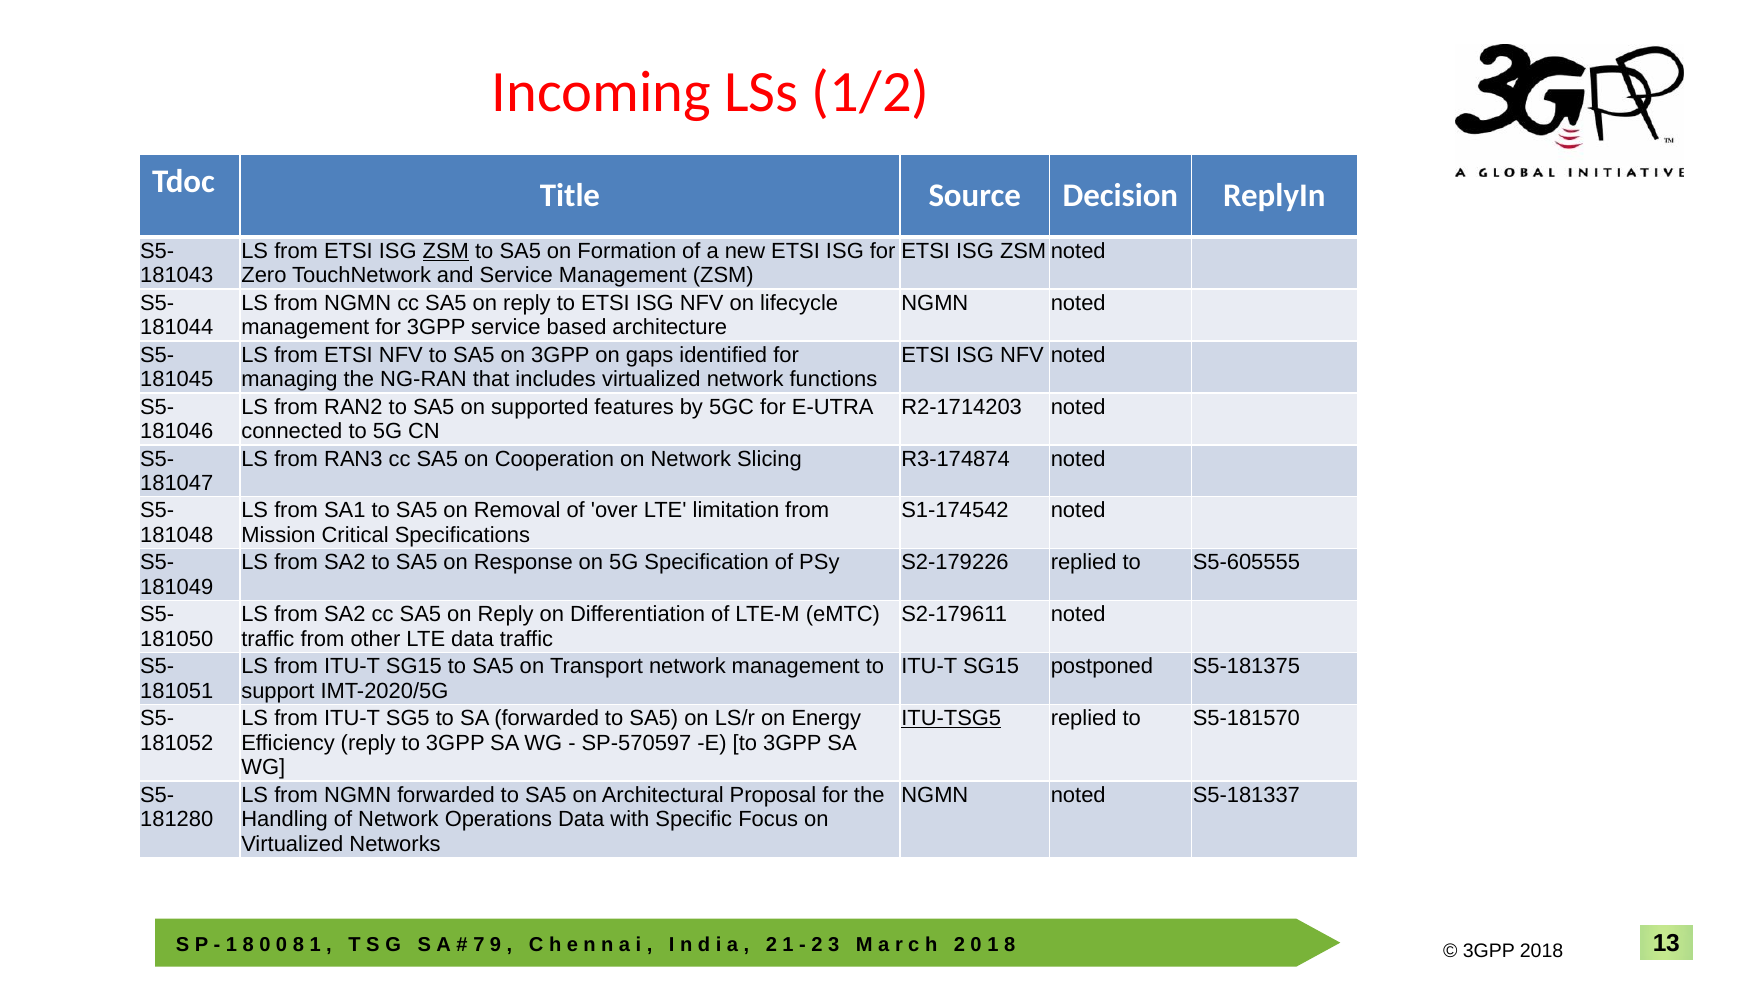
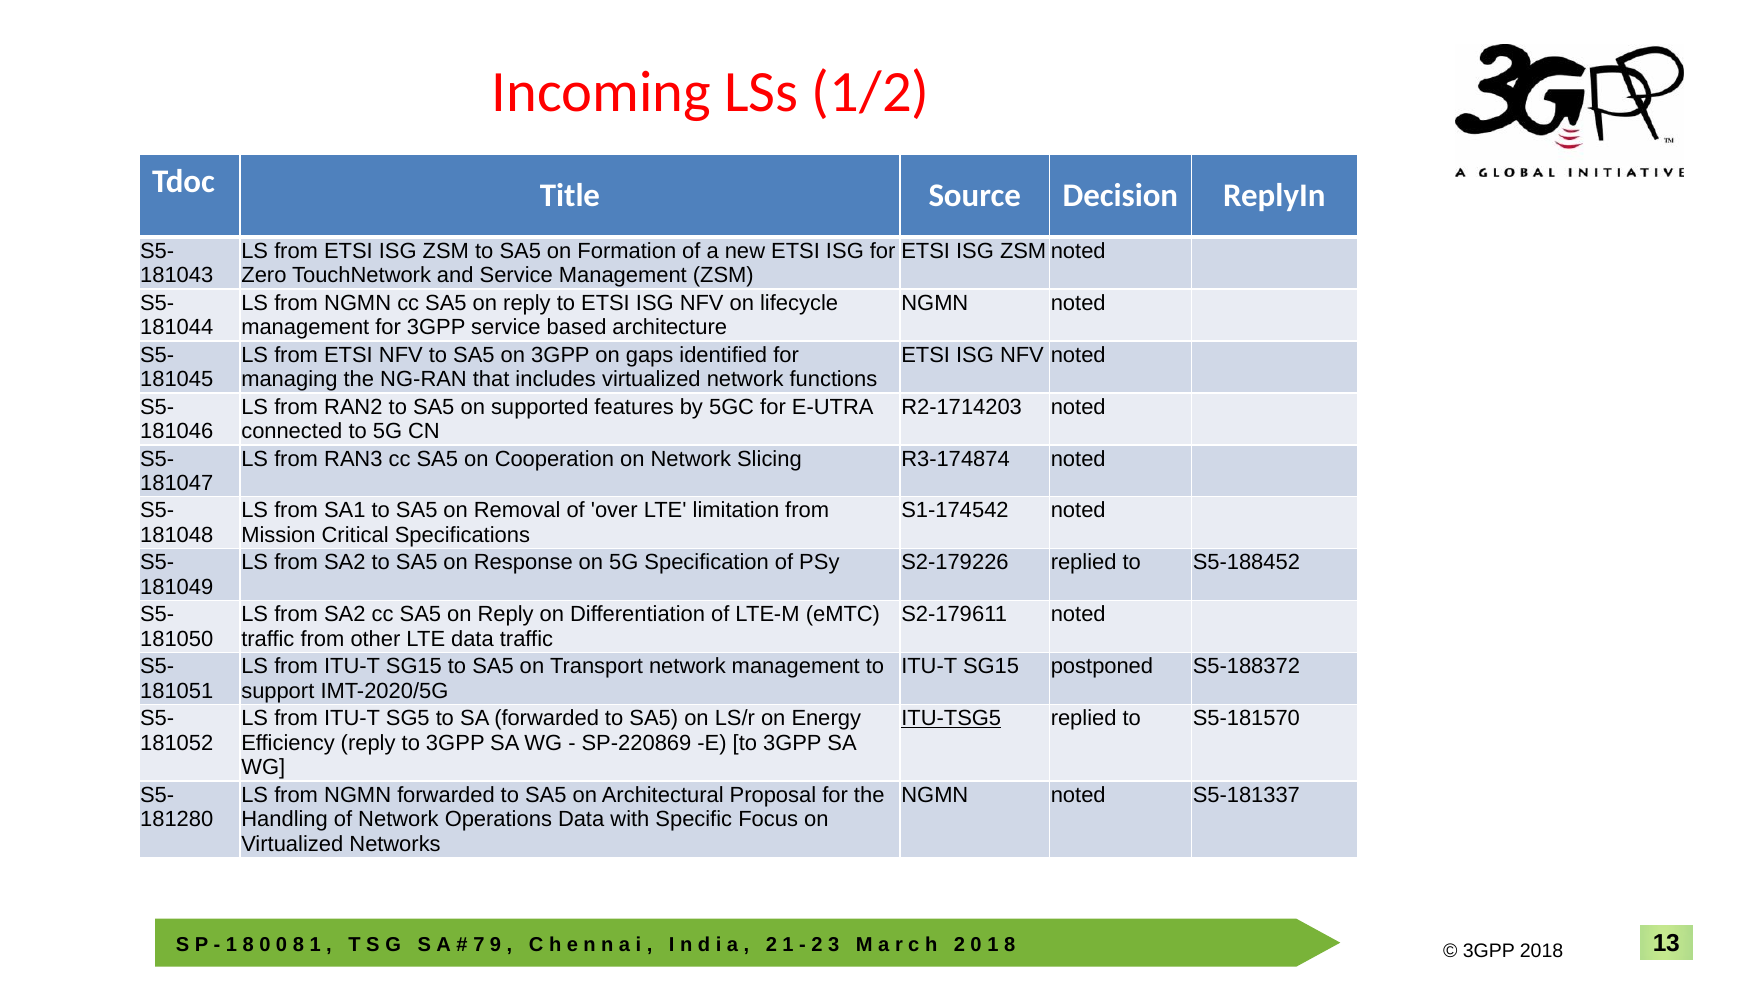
ZSM at (446, 251) underline: present -> none
S5-605555: S5-605555 -> S5-188452
S5-181375: S5-181375 -> S5-188372
SP-570597: SP-570597 -> SP-220869
